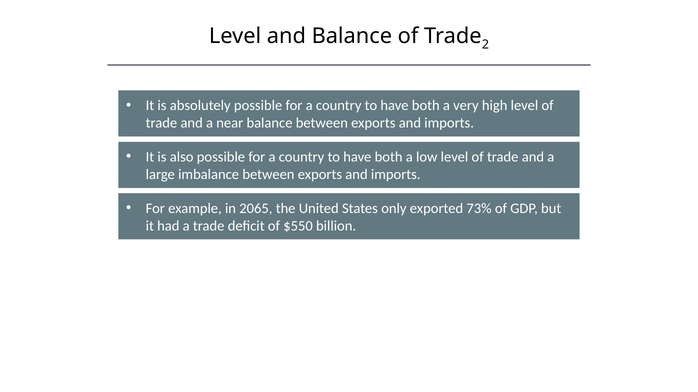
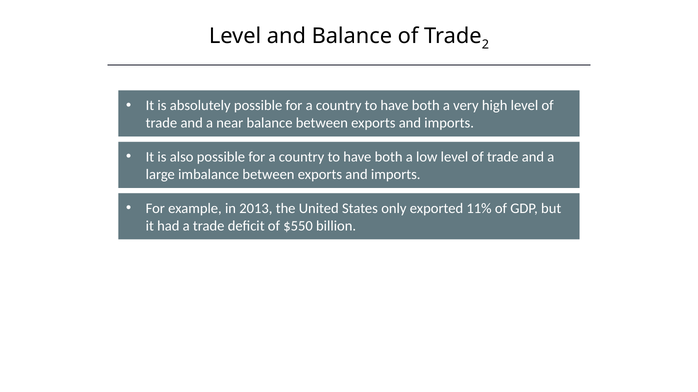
2065: 2065 -> 2013
73%: 73% -> 11%
